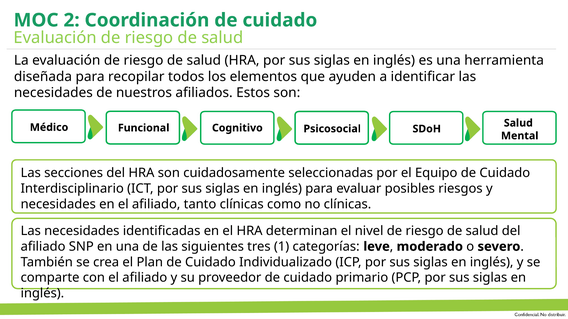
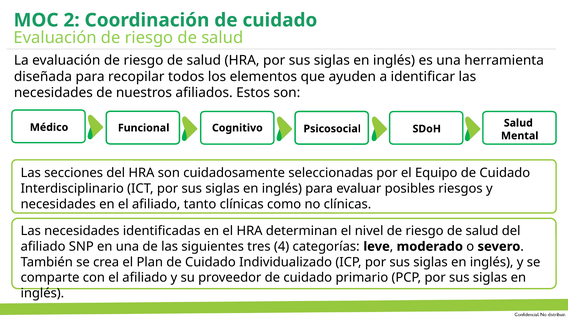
1: 1 -> 4
